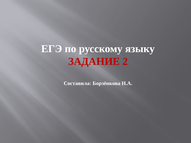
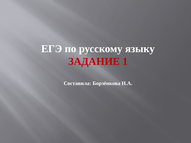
2: 2 -> 1
